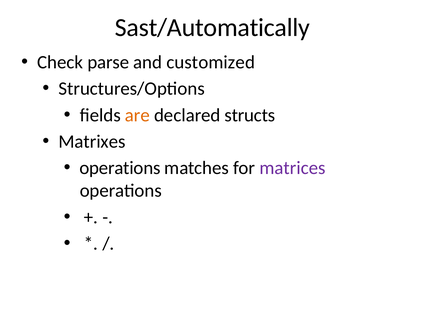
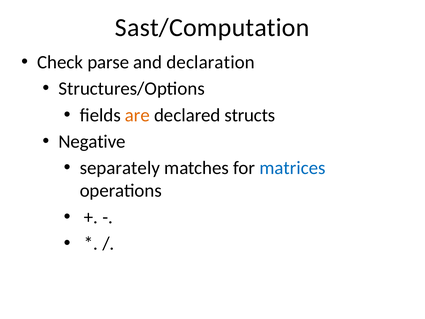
Sast/Automatically: Sast/Automatically -> Sast/Computation
customized: customized -> declaration
Matrixes: Matrixes -> Negative
operations at (120, 168): operations -> separately
matrices colour: purple -> blue
